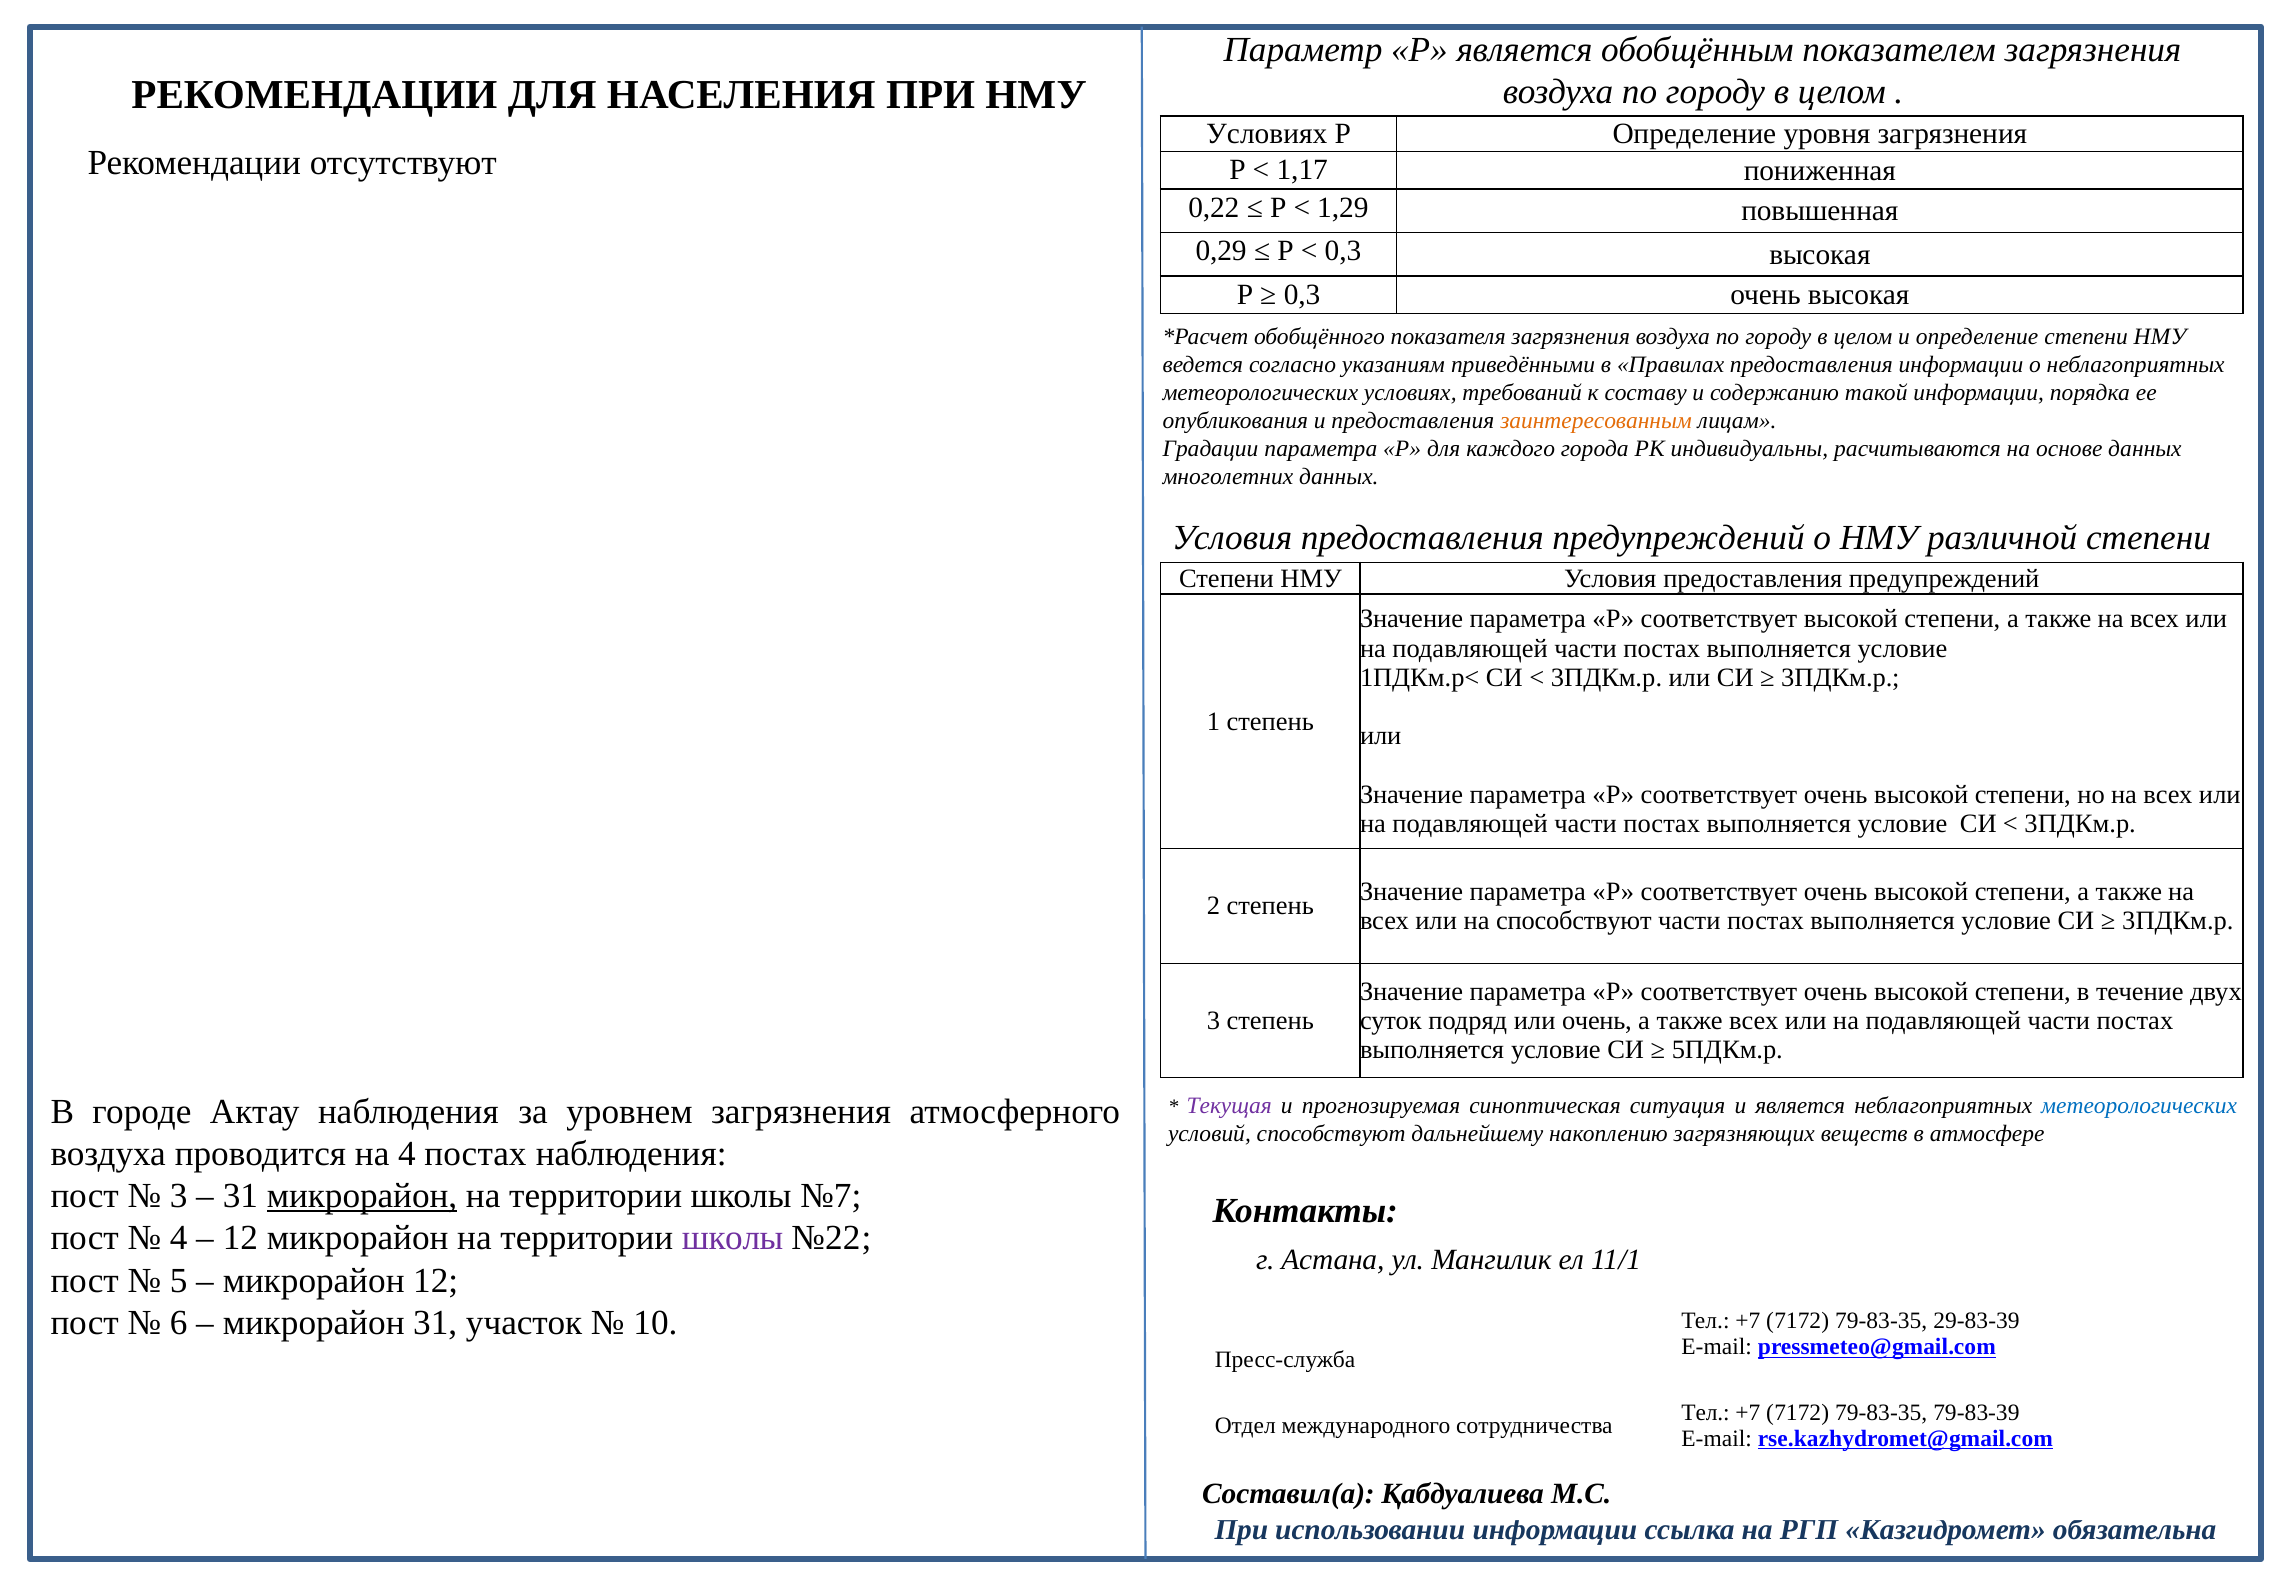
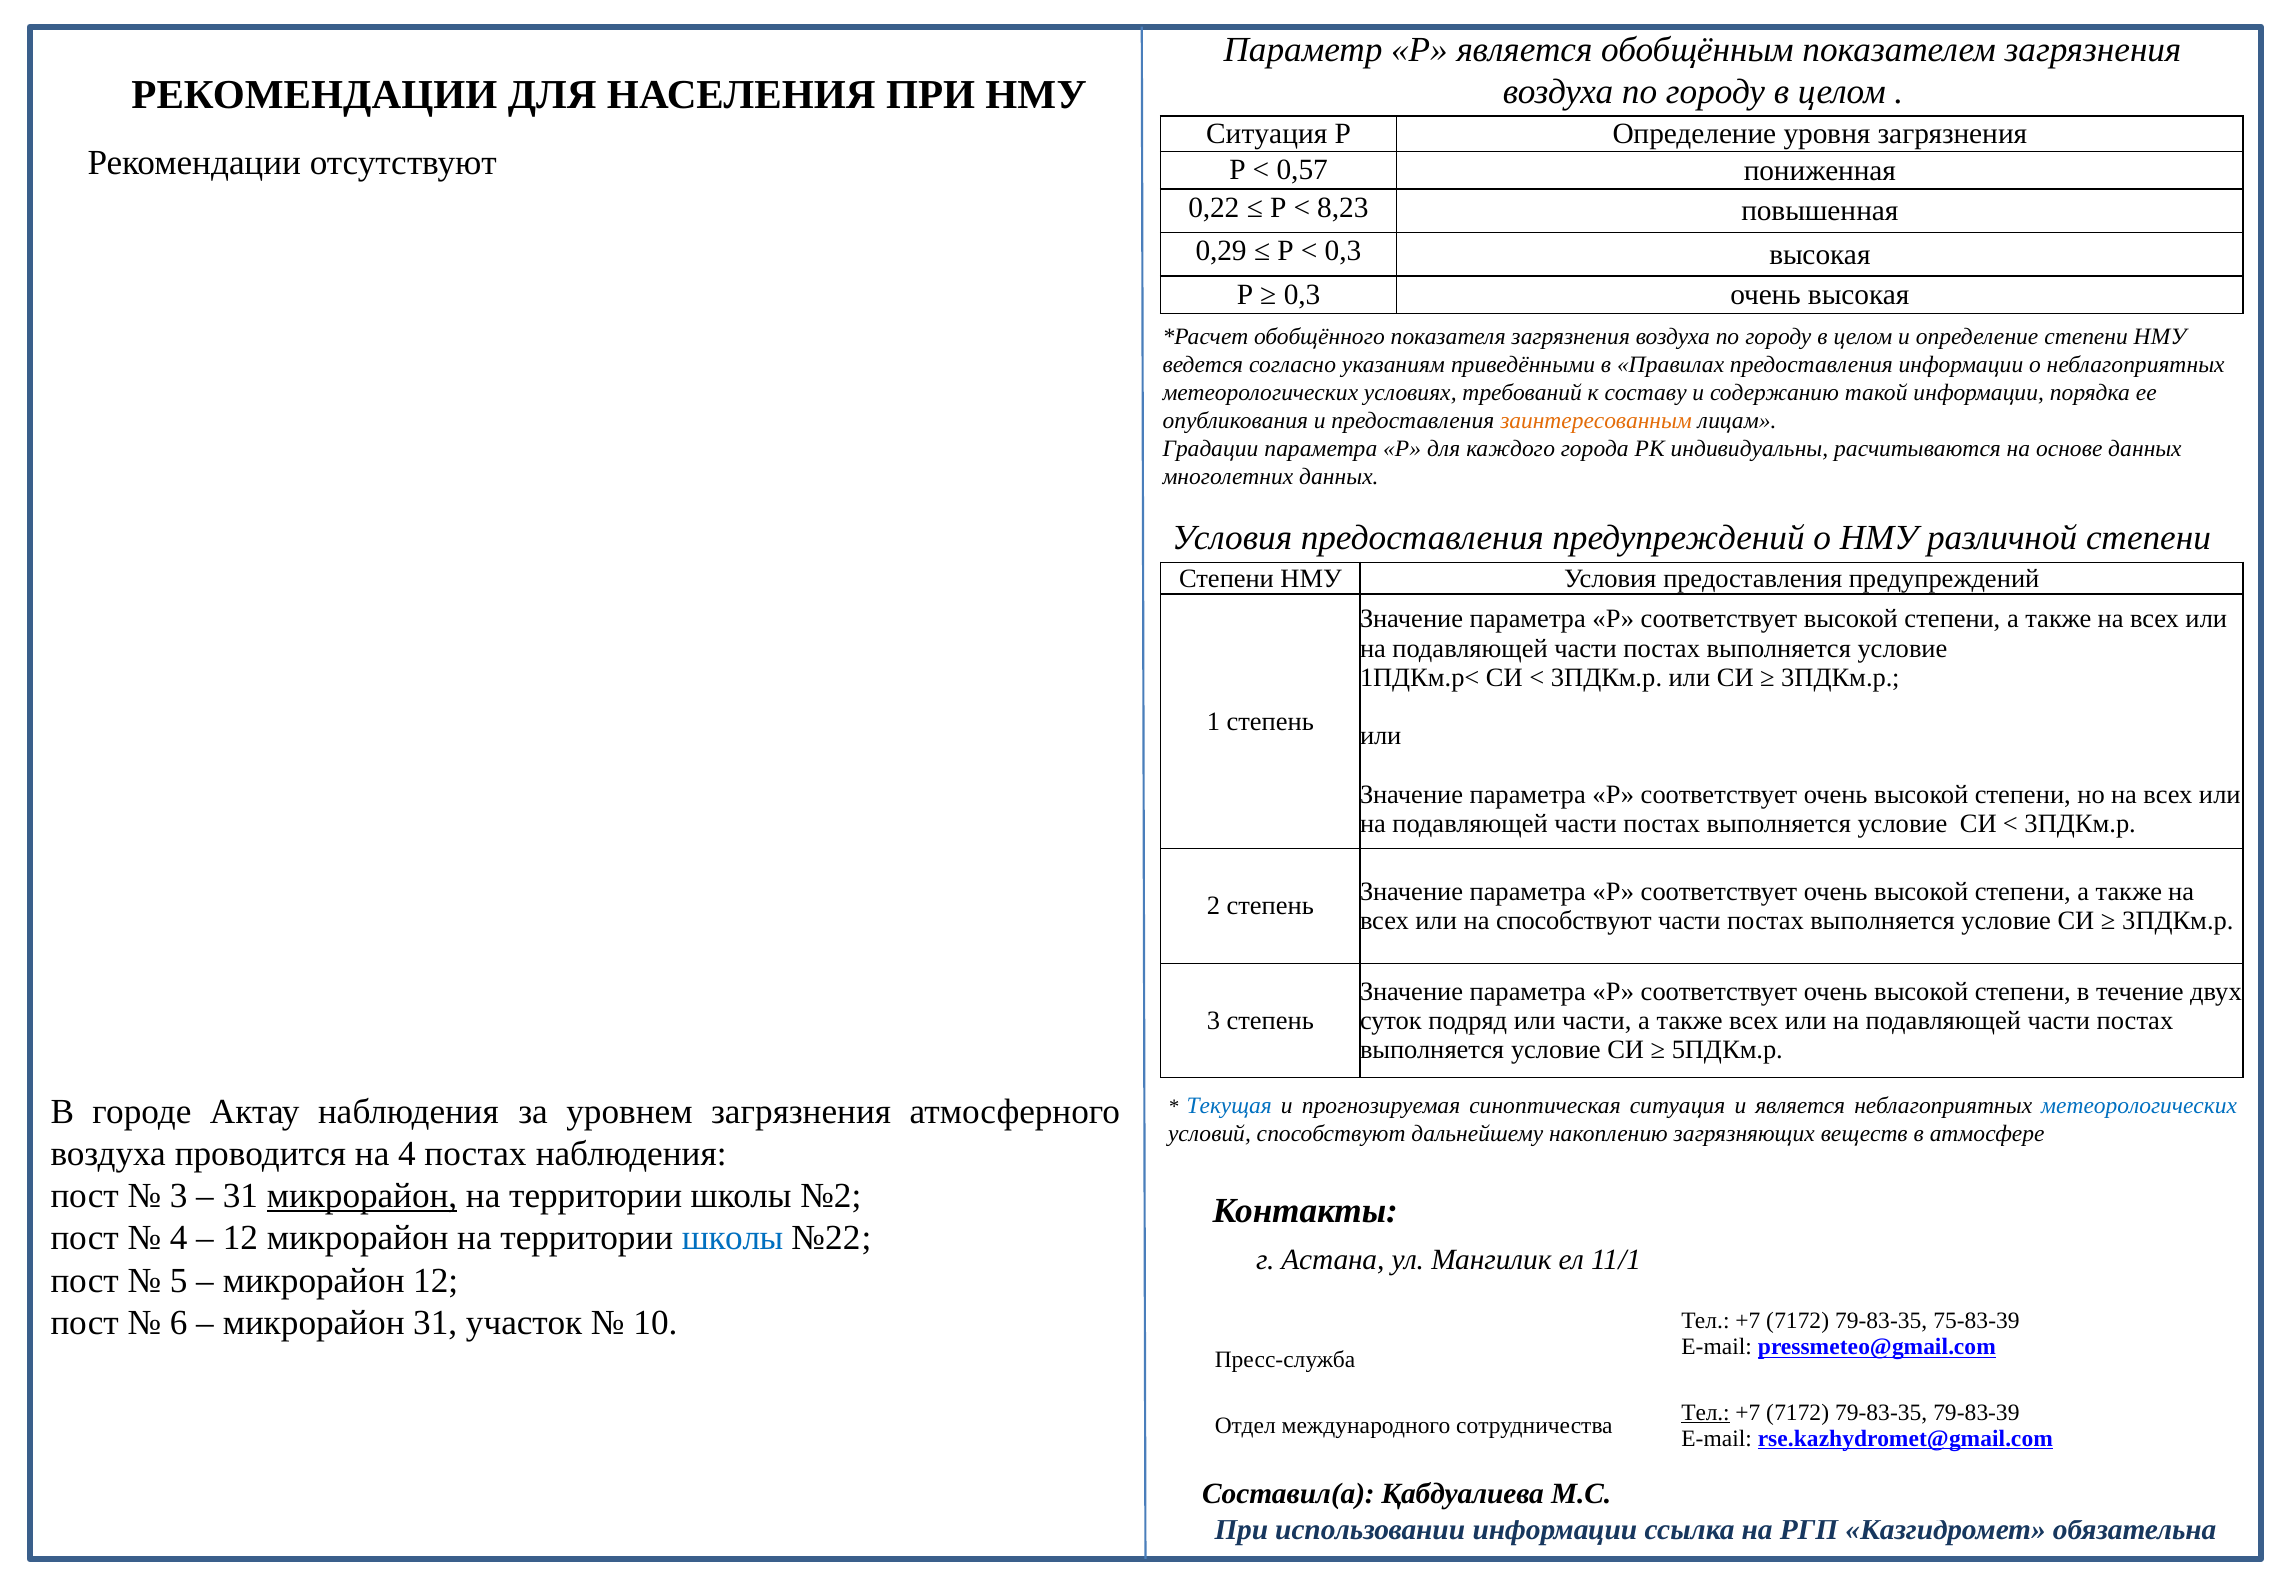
Условиях at (1267, 134): Условиях -> Ситуация
1,17: 1,17 -> 0,57
1,29: 1,29 -> 8,23
или очень: очень -> части
Текущая colour: purple -> blue
№7: №7 -> №2
школы at (733, 1238) colour: purple -> blue
29-83-39: 29-83-39 -> 75-83-39
Тел at (1706, 1412) underline: none -> present
